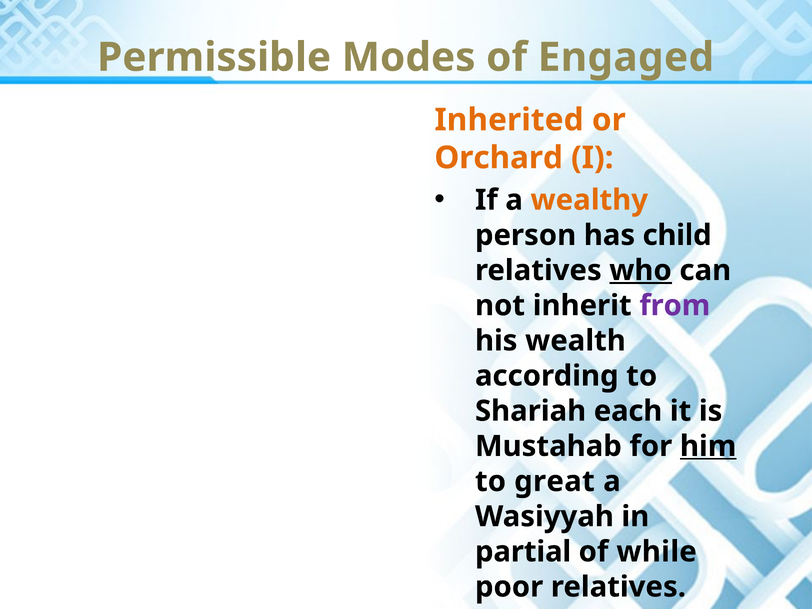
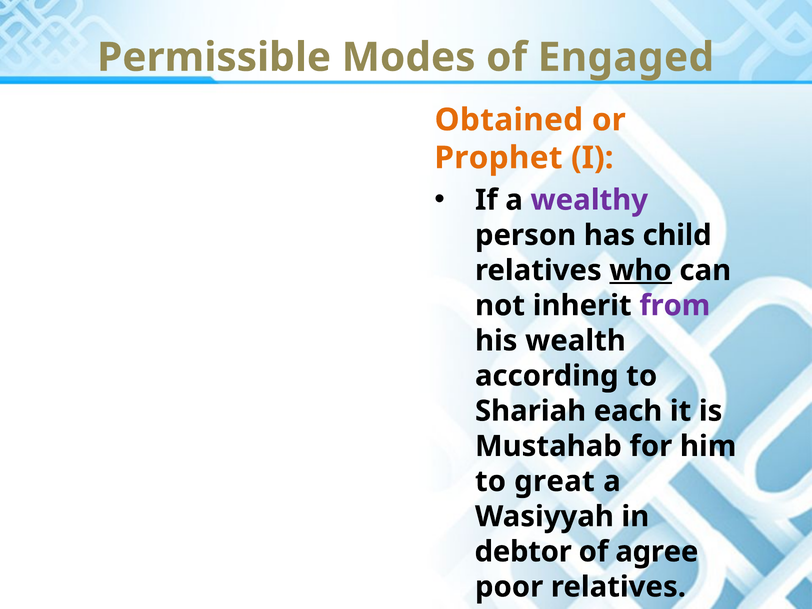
Inherited: Inherited -> Obtained
Orchard: Orchard -> Prophet
wealthy colour: orange -> purple
him underline: present -> none
partial: partial -> debtor
while: while -> agree
